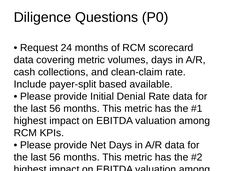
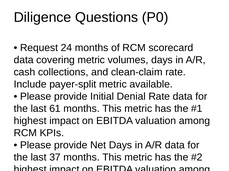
payer-split based: based -> metric
56 at (55, 109): 56 -> 61
56 at (55, 158): 56 -> 37
